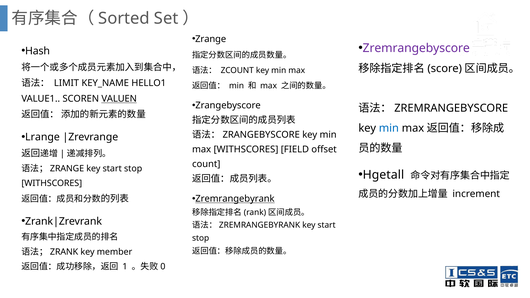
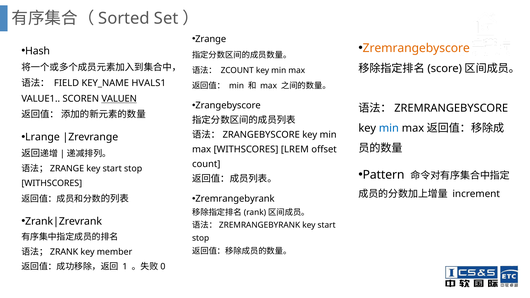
Zremrangebyscore at (416, 48) colour: purple -> orange
LIMIT: LIMIT -> FIELD
HELLO1: HELLO1 -> HVALS1
FIELD: FIELD -> LREM
Hgetall: Hgetall -> Pattern
Zremrangebyrank underline: present -> none
